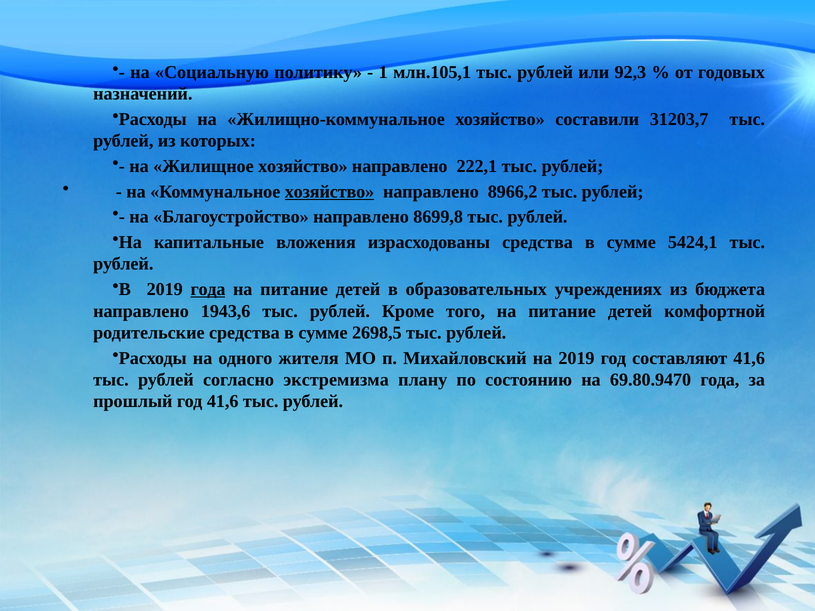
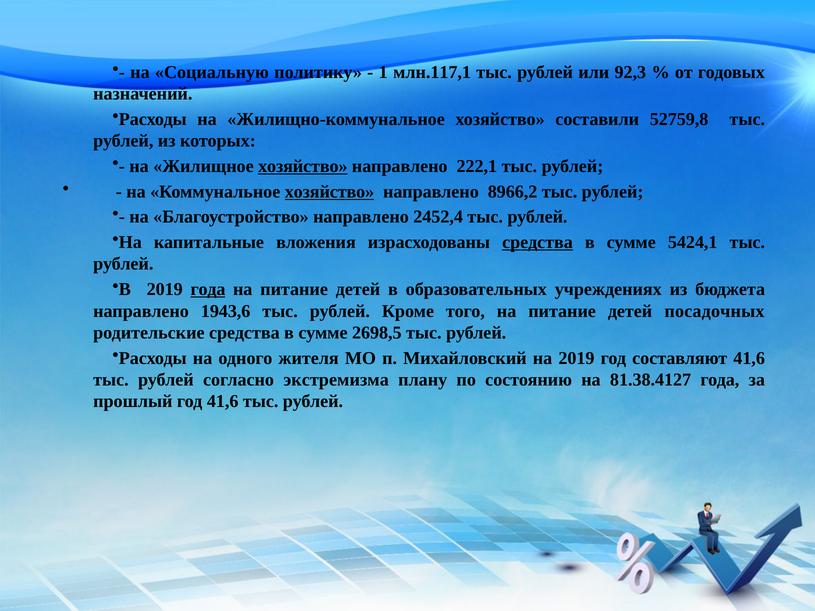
млн.105,1: млн.105,1 -> млн.117,1
31203,7: 31203,7 -> 52759,8
хозяйство at (303, 166) underline: none -> present
8699,8: 8699,8 -> 2452,4
средства at (537, 242) underline: none -> present
комфортной: комфортной -> посадочных
69.80.9470: 69.80.9470 -> 81.38.4127
